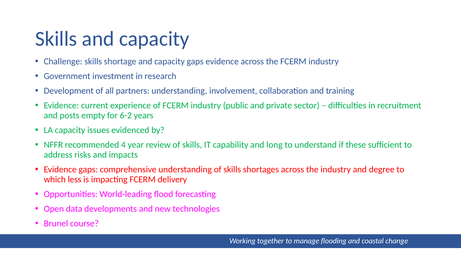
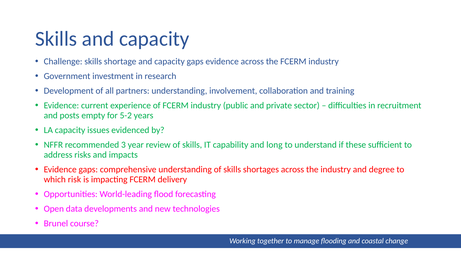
6-2: 6-2 -> 5-2
4: 4 -> 3
less: less -> risk
